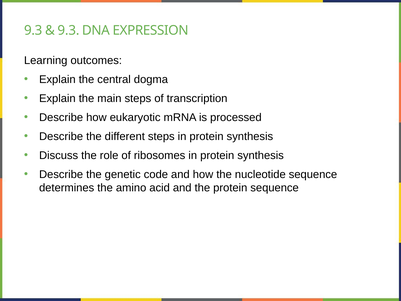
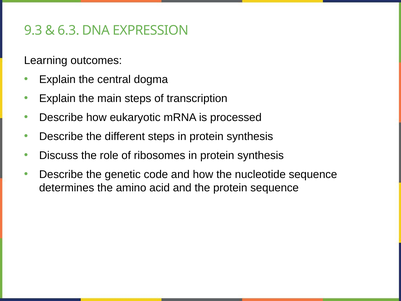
9.3 at (68, 30): 9.3 -> 6.3
